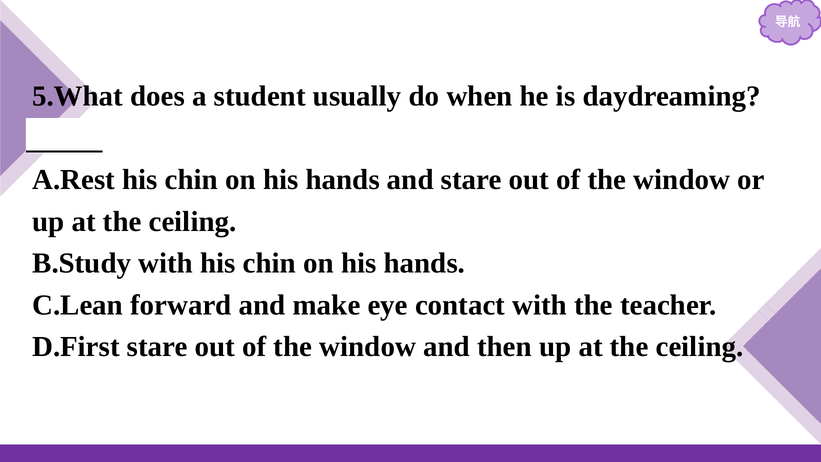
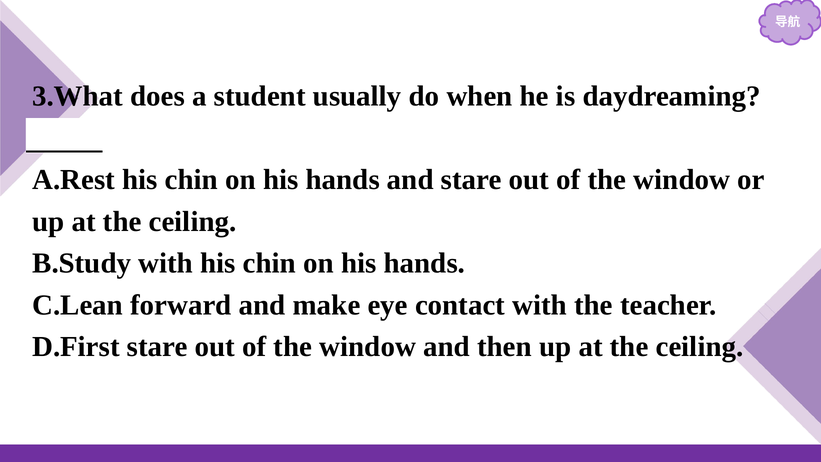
5.What: 5.What -> 3.What
